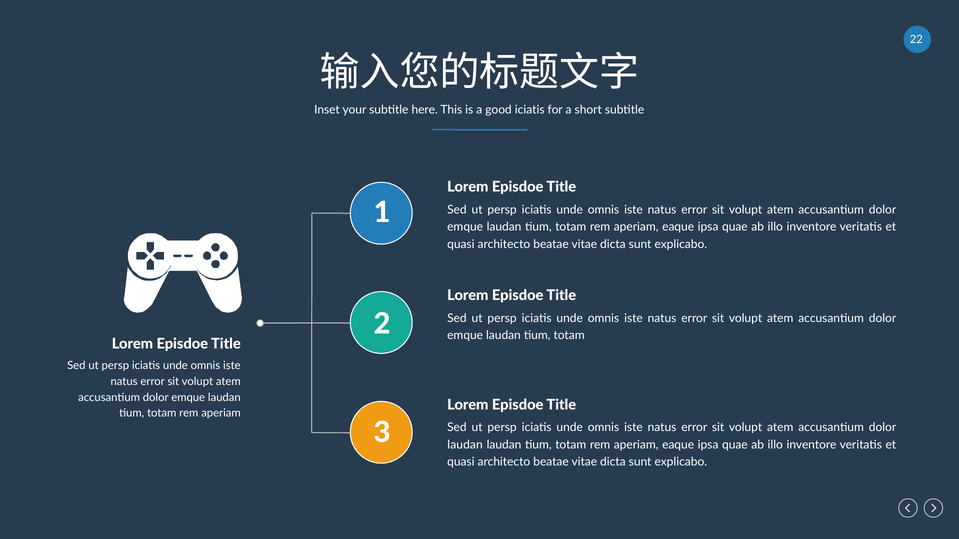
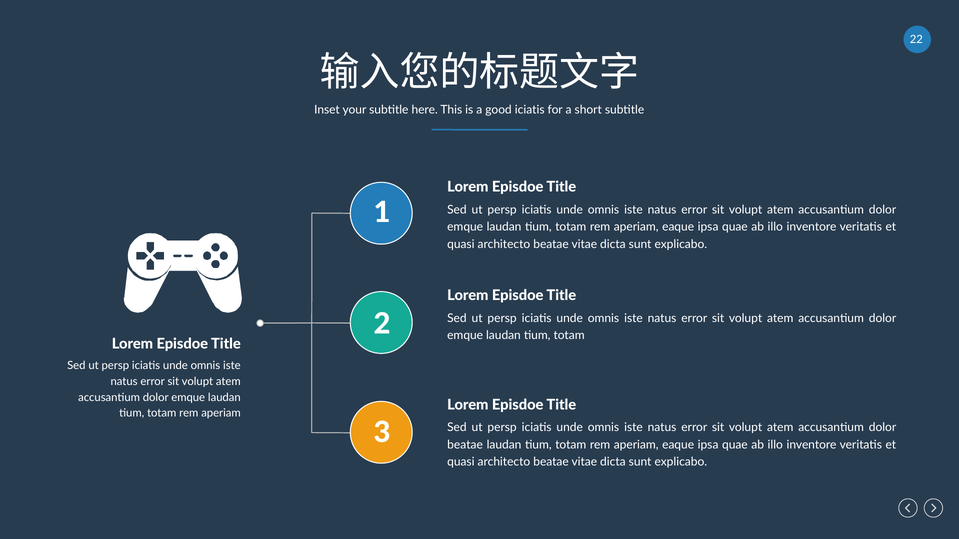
laudan at (465, 445): laudan -> beatae
